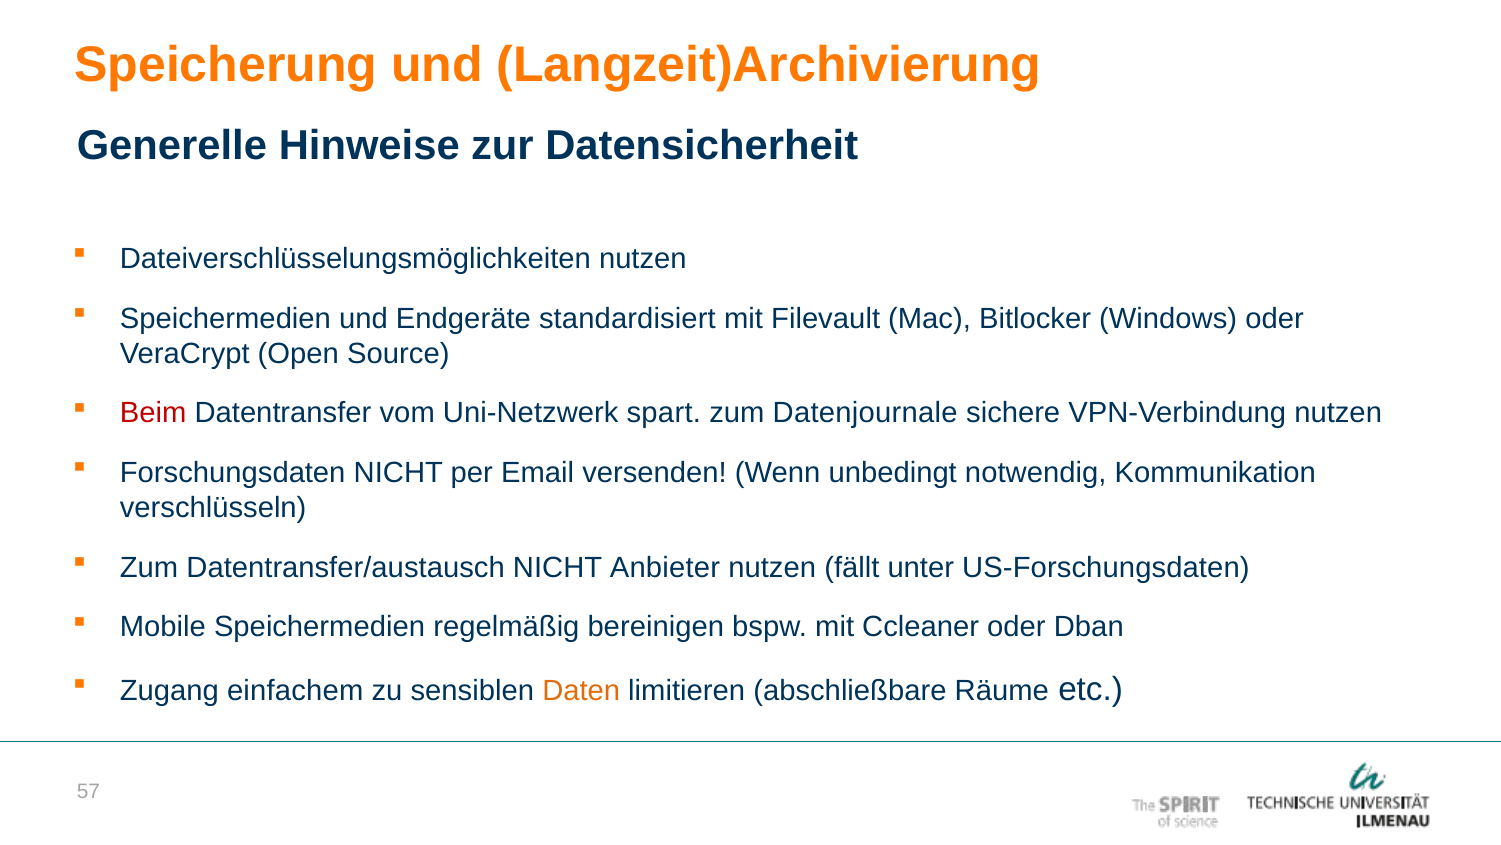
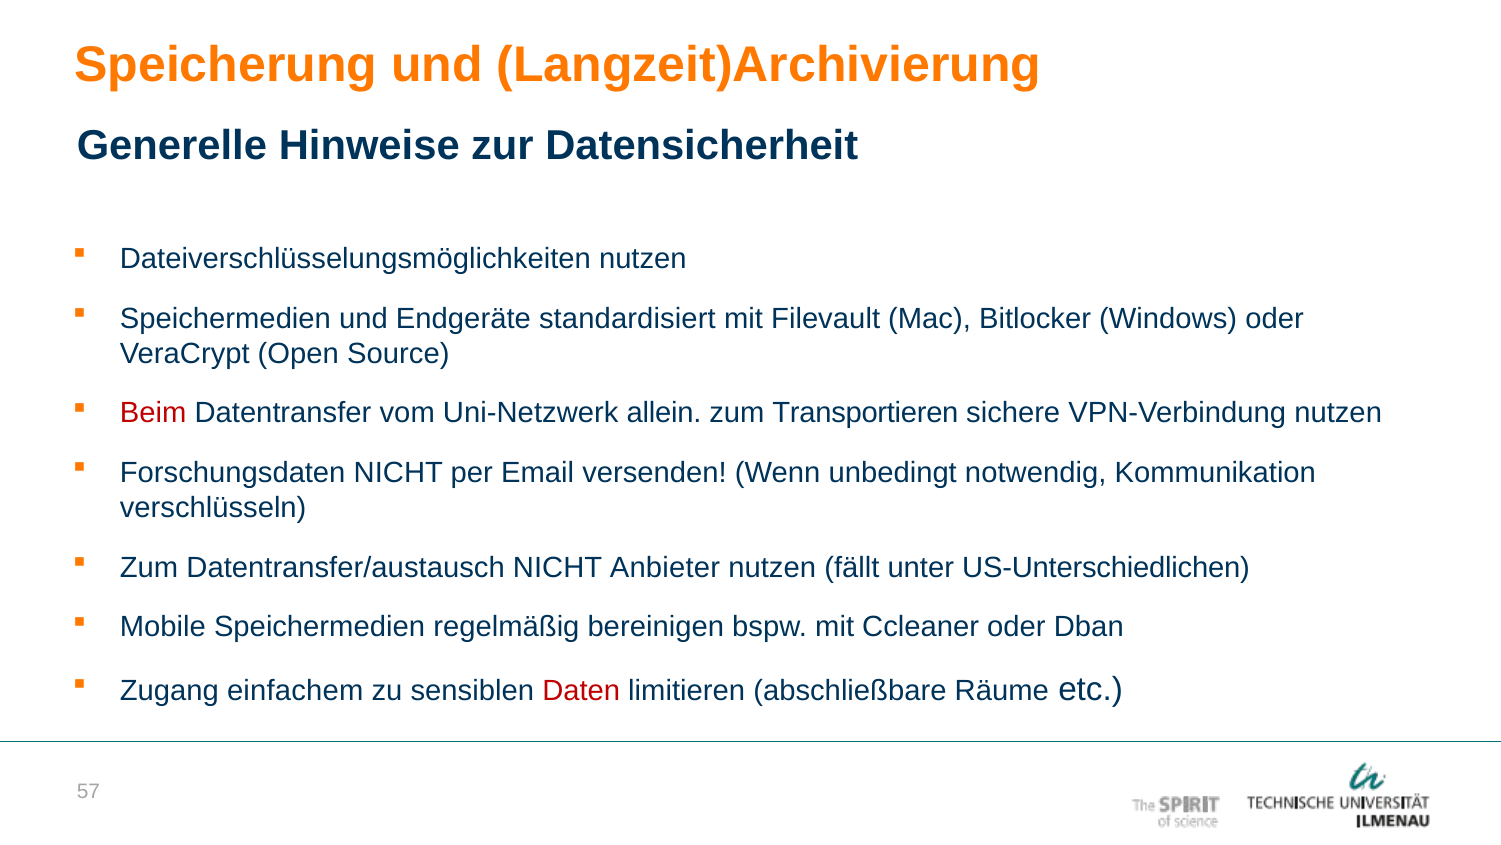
spart: spart -> allein
Datenjournale: Datenjournale -> Transportieren
US-Forschungsdaten: US-Forschungsdaten -> US-Unterschiedlichen
Daten colour: orange -> red
